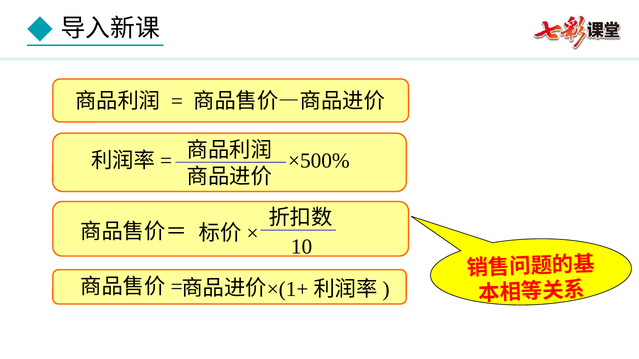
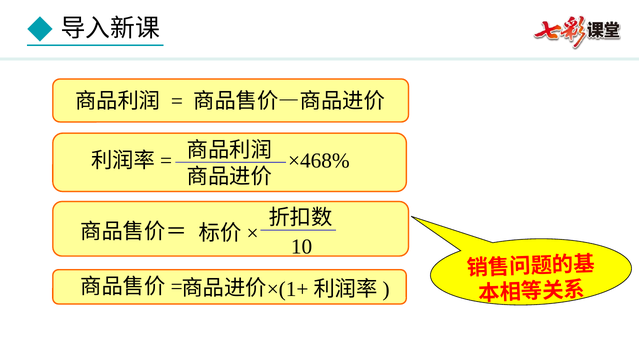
×500%: ×500% -> ×468%
